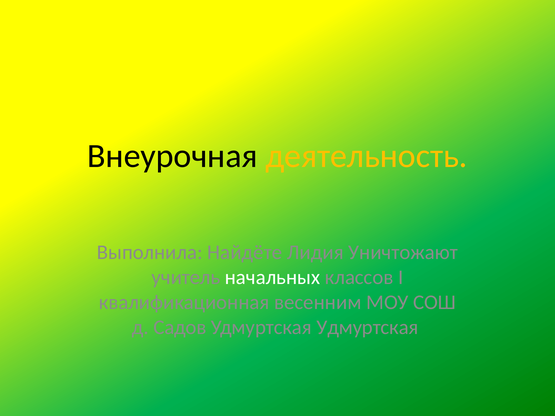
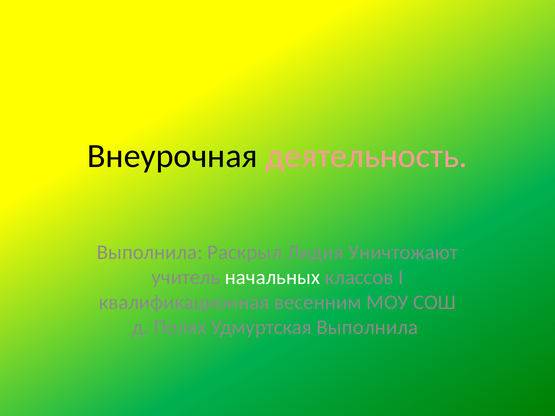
деятельность colour: yellow -> pink
Найдёте: Найдёте -> Раскрыл
Садов: Садов -> Полях
Удмуртская Удмуртская: Удмуртская -> Выполнила
